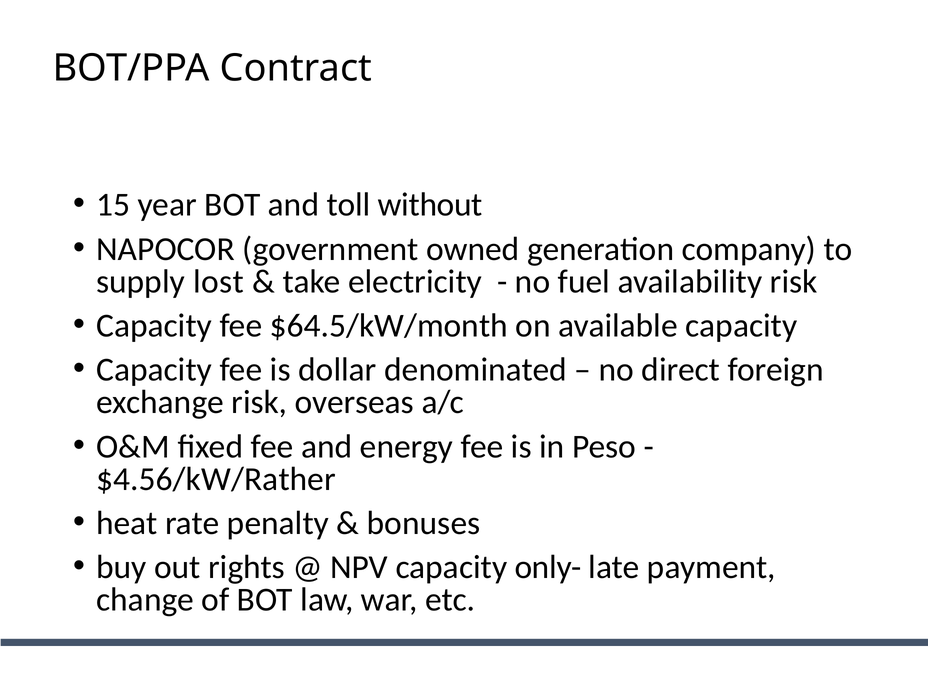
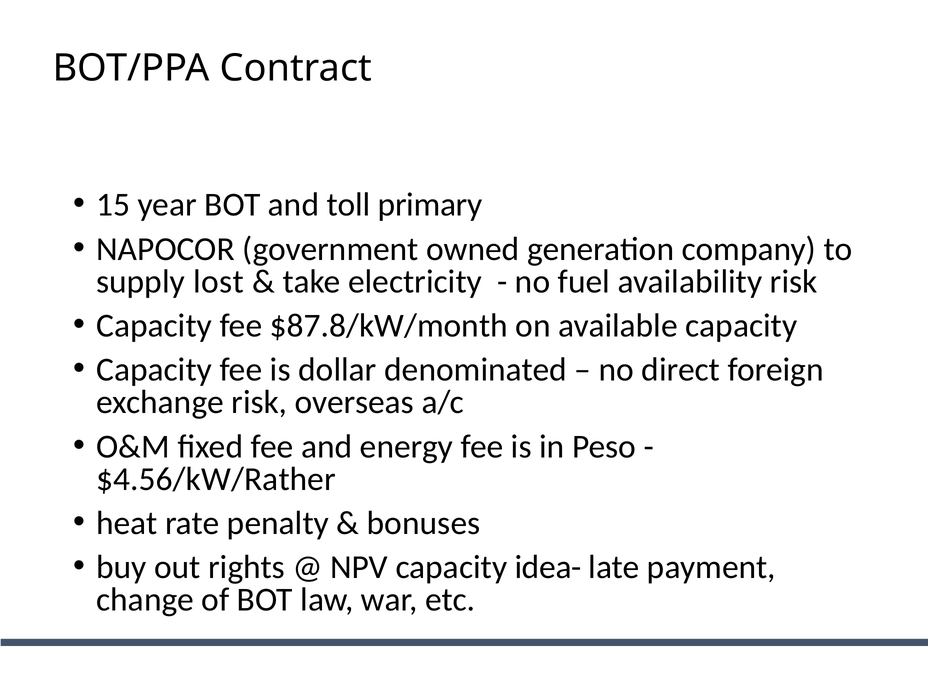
without: without -> primary
$64.5/kW/month: $64.5/kW/month -> $87.8/kW/month
only-: only- -> idea-
